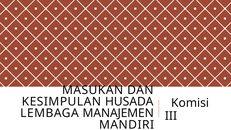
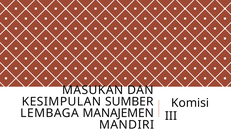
HUSADA: HUSADA -> SUMBER
